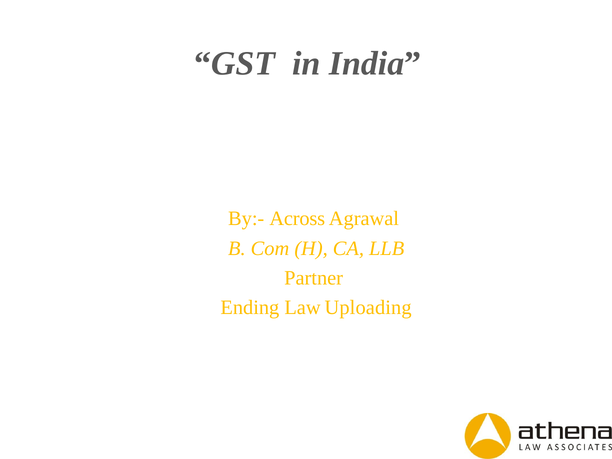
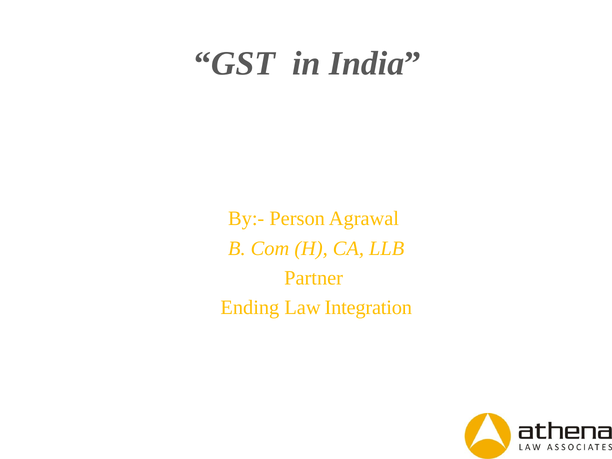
Across: Across -> Person
Uploading: Uploading -> Integration
